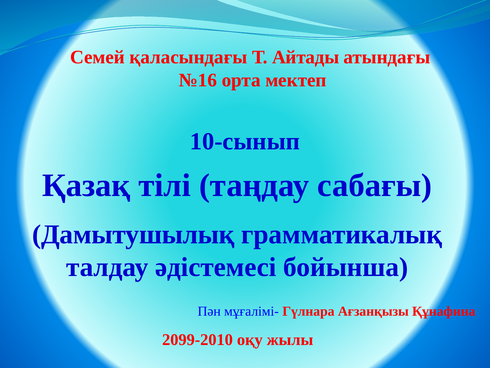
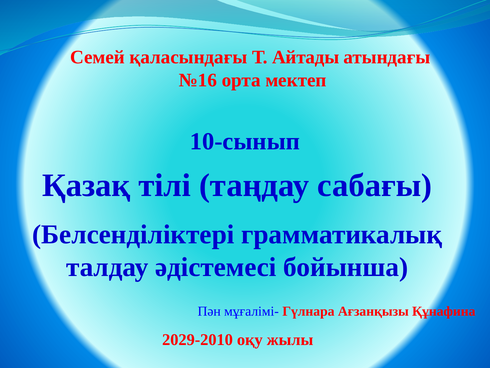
Дамытушылық: Дамытушылық -> Белсенділіктері
2099-2010: 2099-2010 -> 2029-2010
